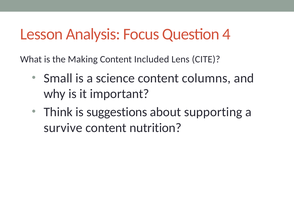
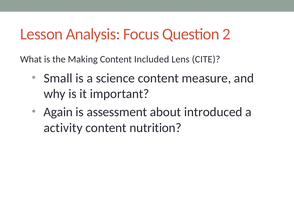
4: 4 -> 2
columns: columns -> measure
Think: Think -> Again
suggestions: suggestions -> assessment
supporting: supporting -> introduced
survive: survive -> activity
